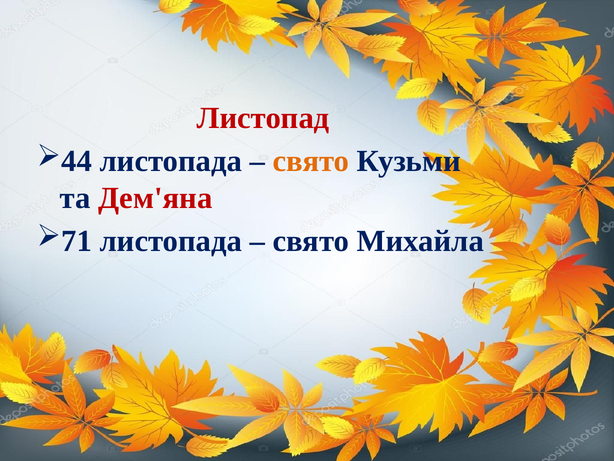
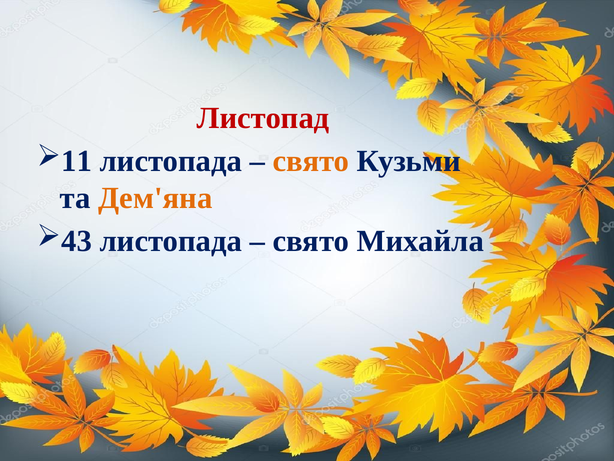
44: 44 -> 11
Дем'яна colour: red -> orange
71: 71 -> 43
